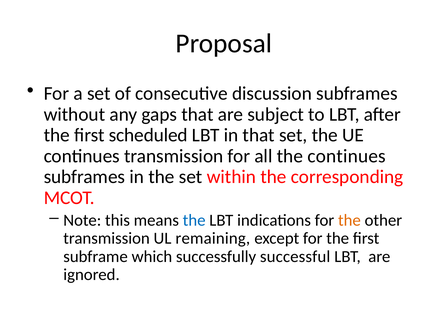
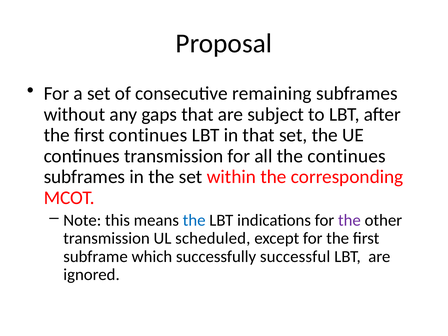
discussion: discussion -> remaining
first scheduled: scheduled -> continues
the at (349, 220) colour: orange -> purple
remaining: remaining -> scheduled
